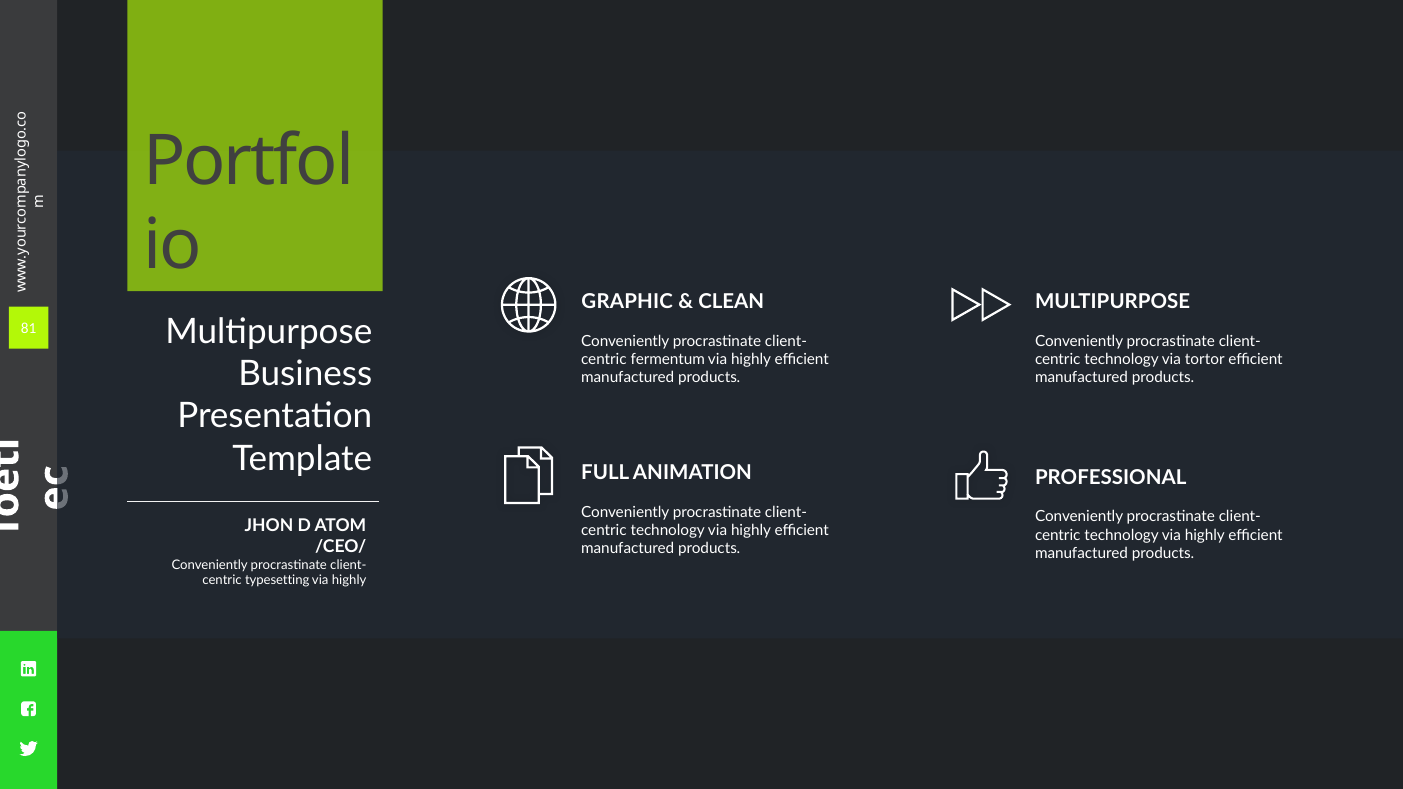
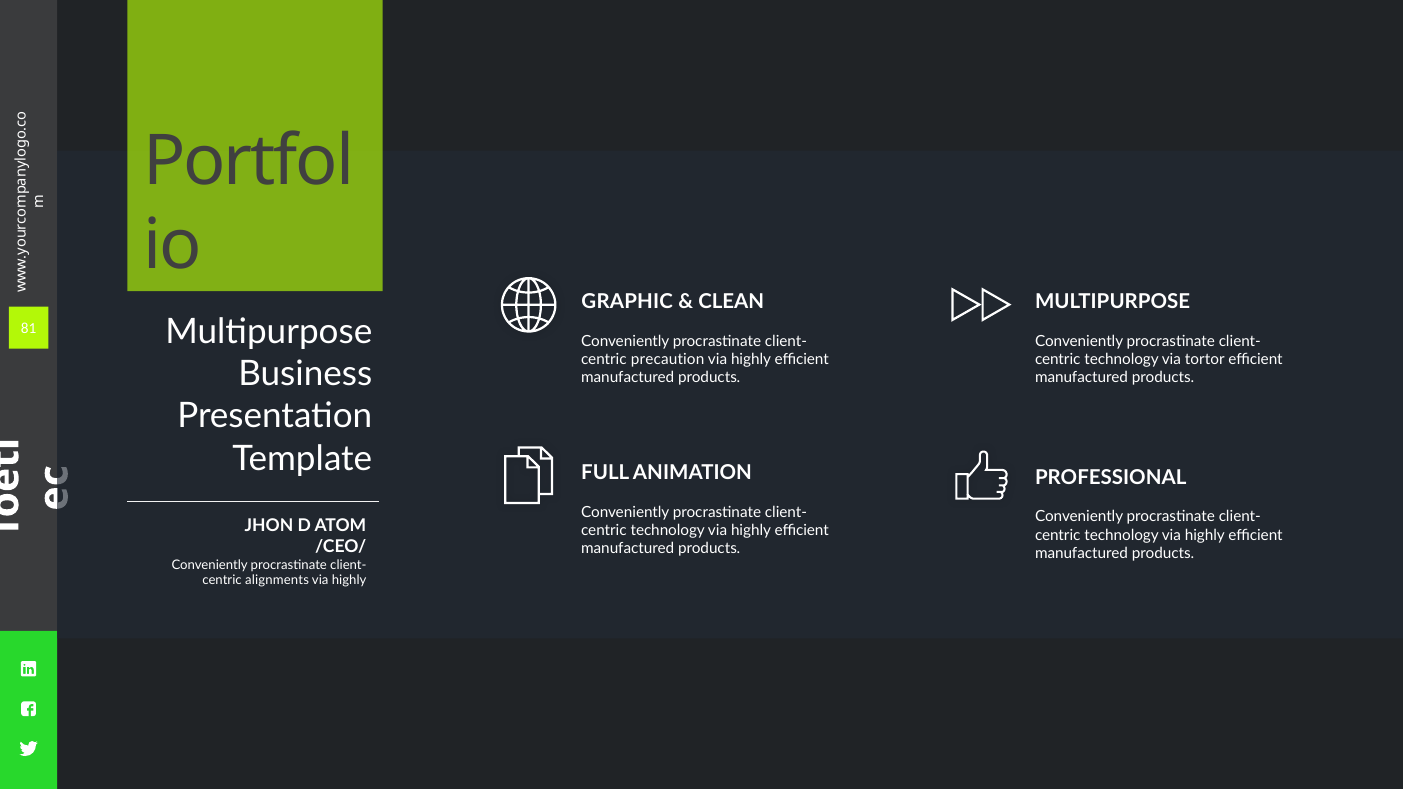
fermentum: fermentum -> precaution
typesetting: typesetting -> alignments
